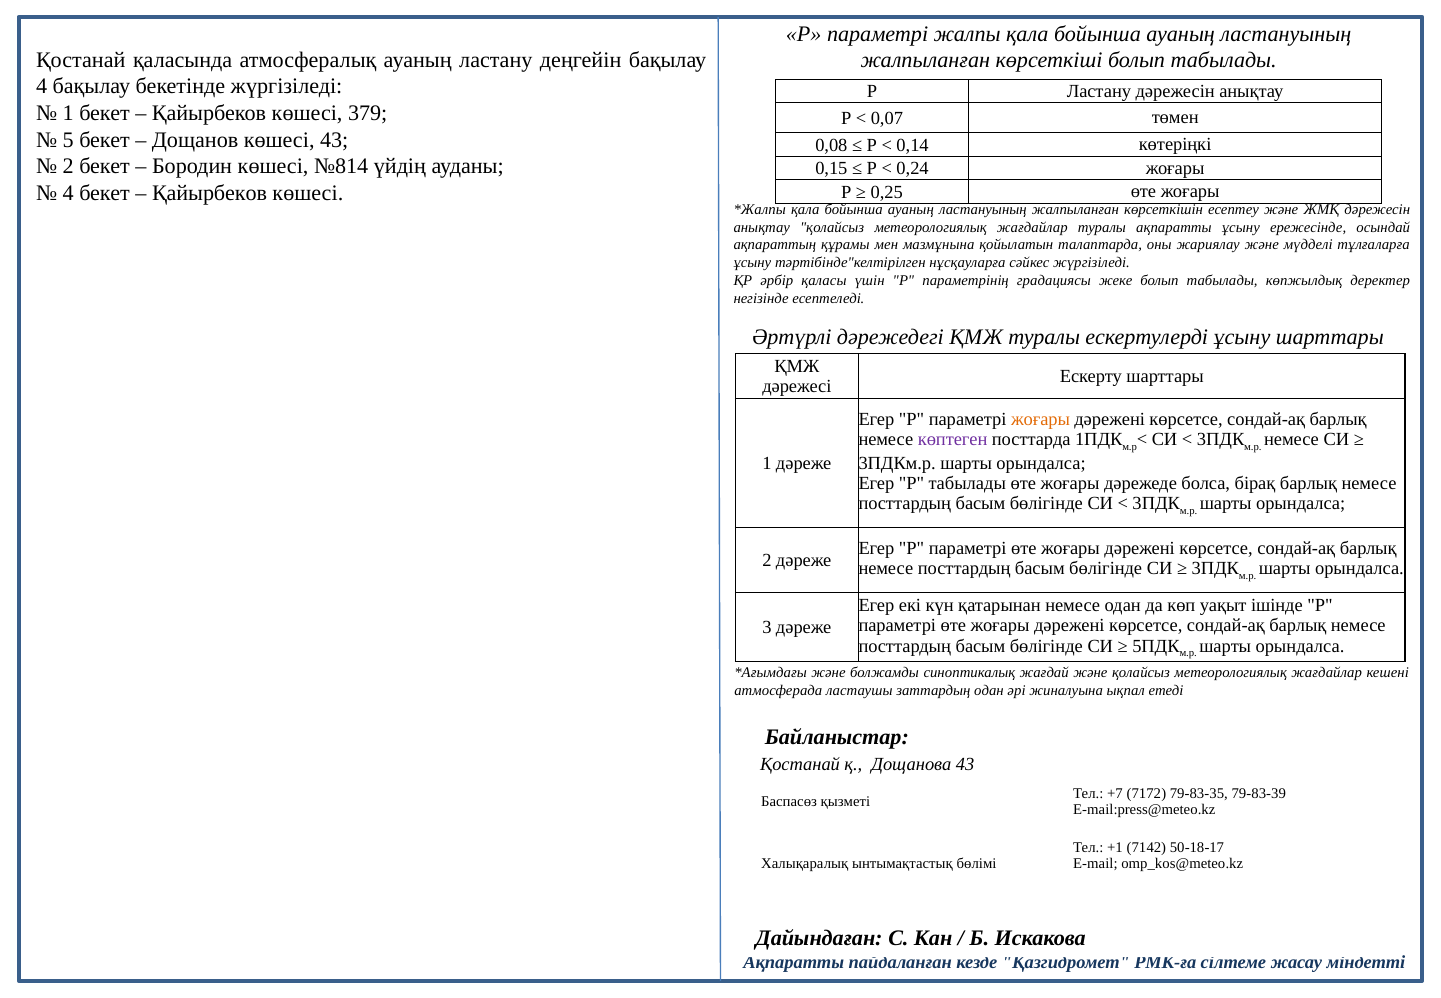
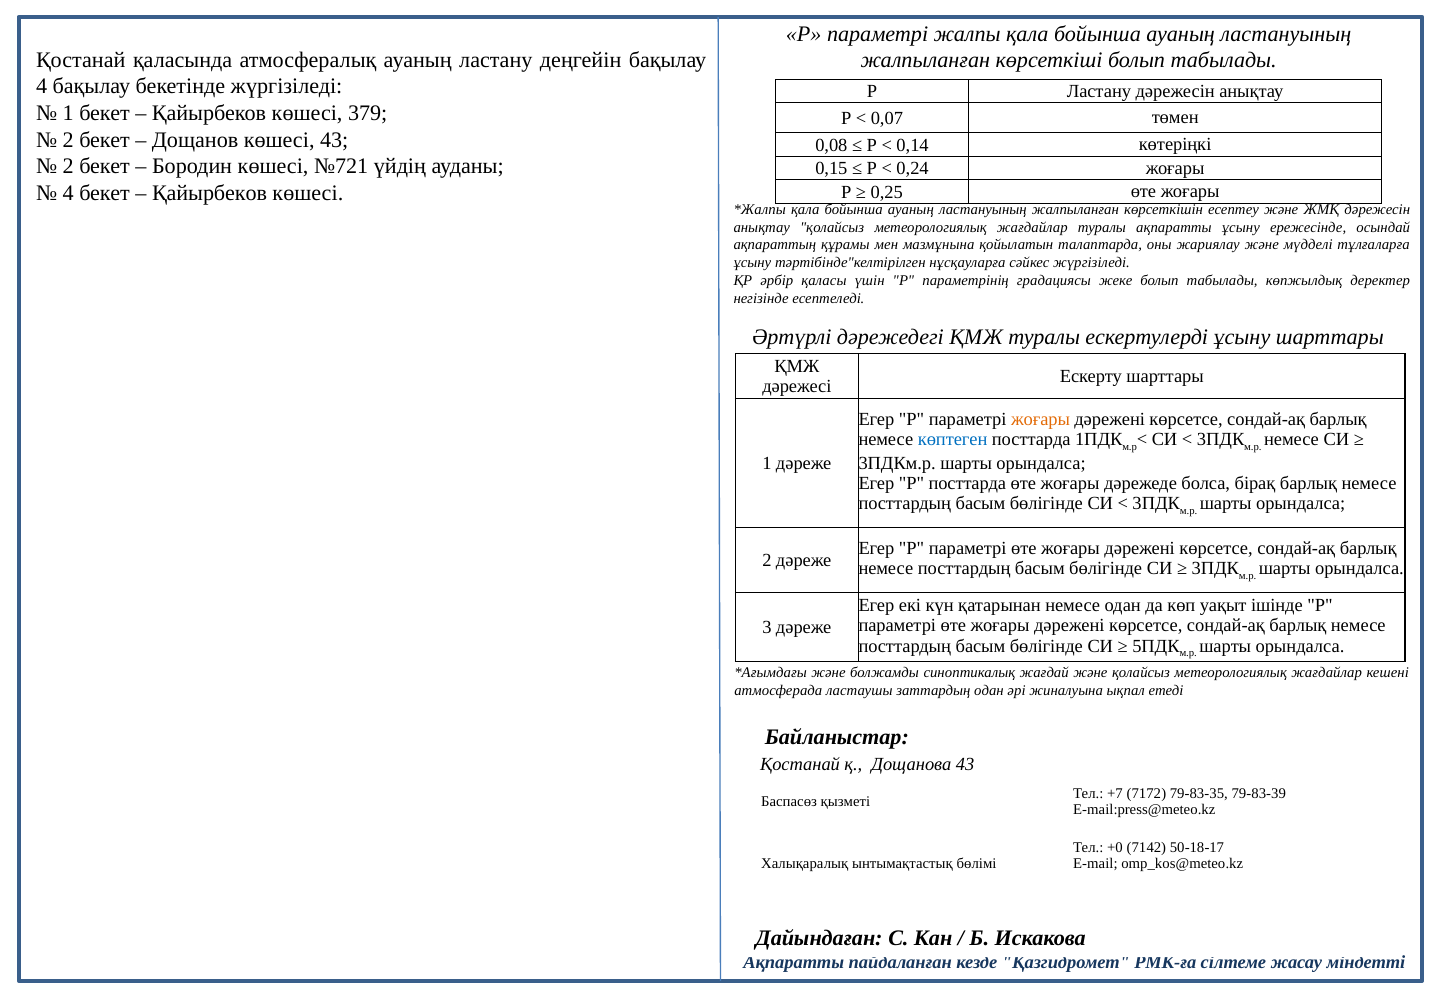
5 at (68, 140): 5 -> 2
№814: №814 -> №721
көптеген colour: purple -> blue
P табылады: табылады -> посттарда
+1: +1 -> +0
